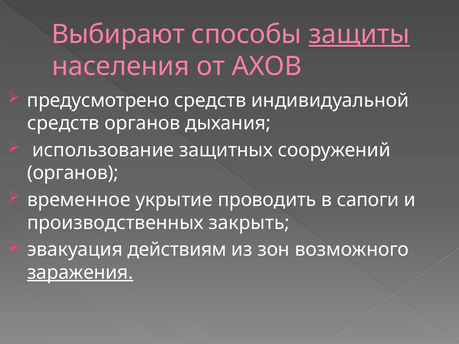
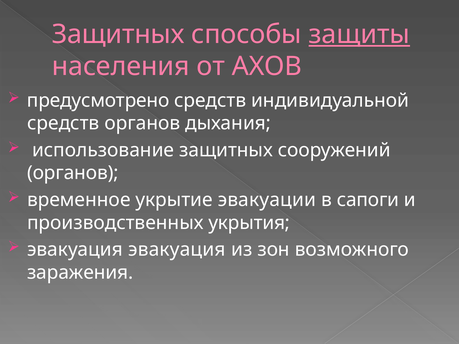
Выбирают at (118, 34): Выбирают -> Защитных
проводить: проводить -> эвакуации
закрыть: закрыть -> укрытия
эвакуация действиям: действиям -> эвакуация
заражения underline: present -> none
